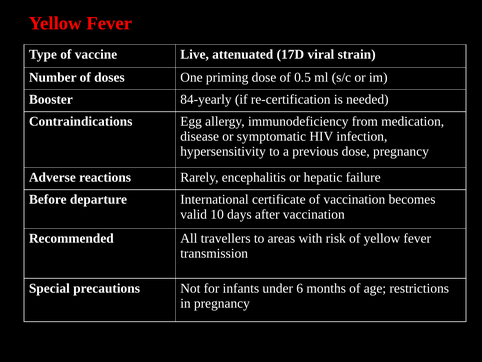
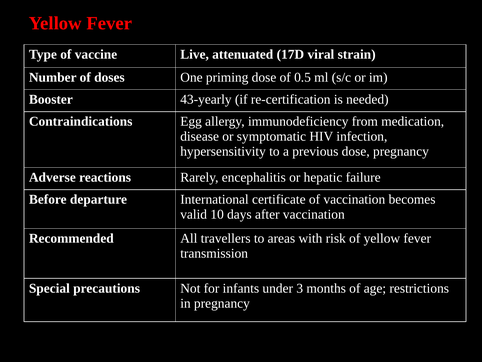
84-yearly: 84-yearly -> 43-yearly
6: 6 -> 3
